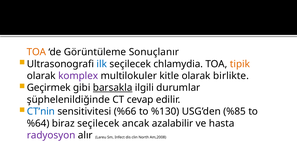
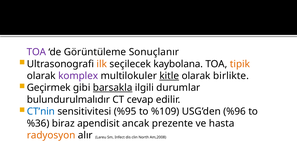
TOA at (36, 52) colour: orange -> purple
ilk colour: blue -> orange
chlamydia: chlamydia -> kaybolana
kitle underline: none -> present
şüphelenildiğinde: şüphelenildiğinde -> bulundurulmalıdır
%66: %66 -> %95
%130: %130 -> %109
%85: %85 -> %96
%64: %64 -> %36
biraz seçilecek: seçilecek -> apendisit
azalabilir: azalabilir -> prezente
radyosyon colour: purple -> orange
